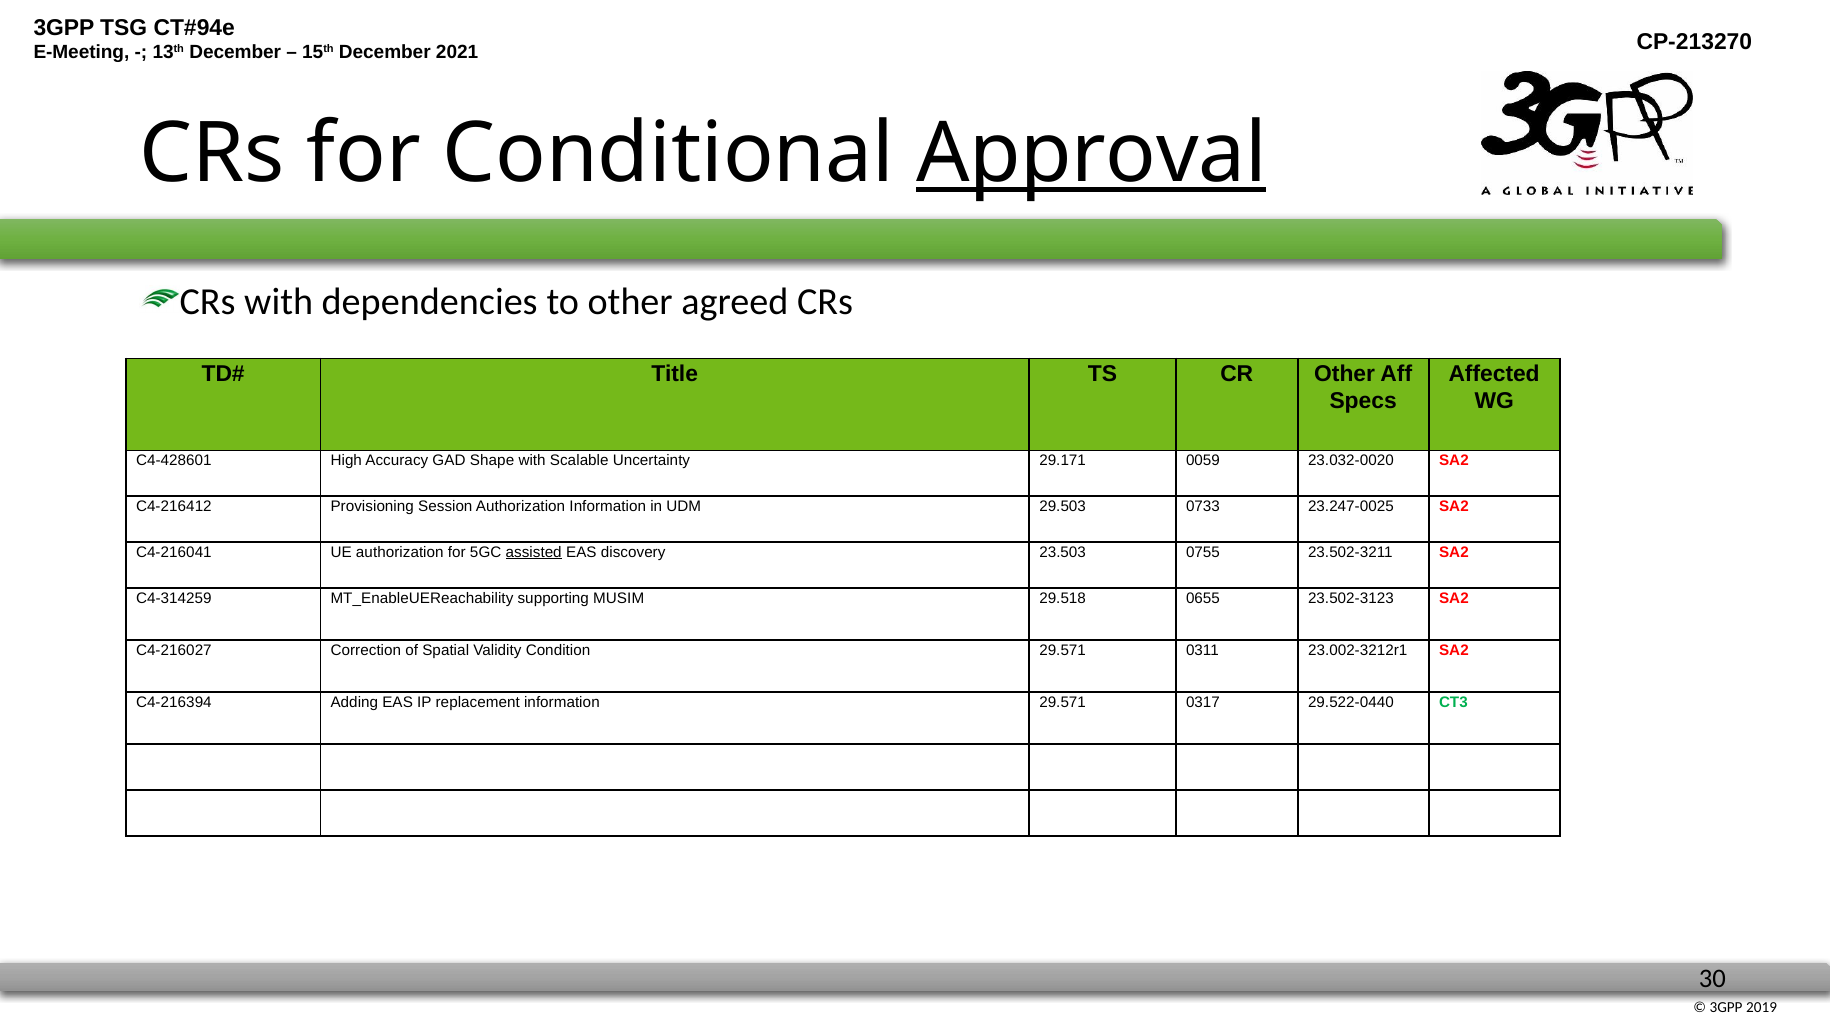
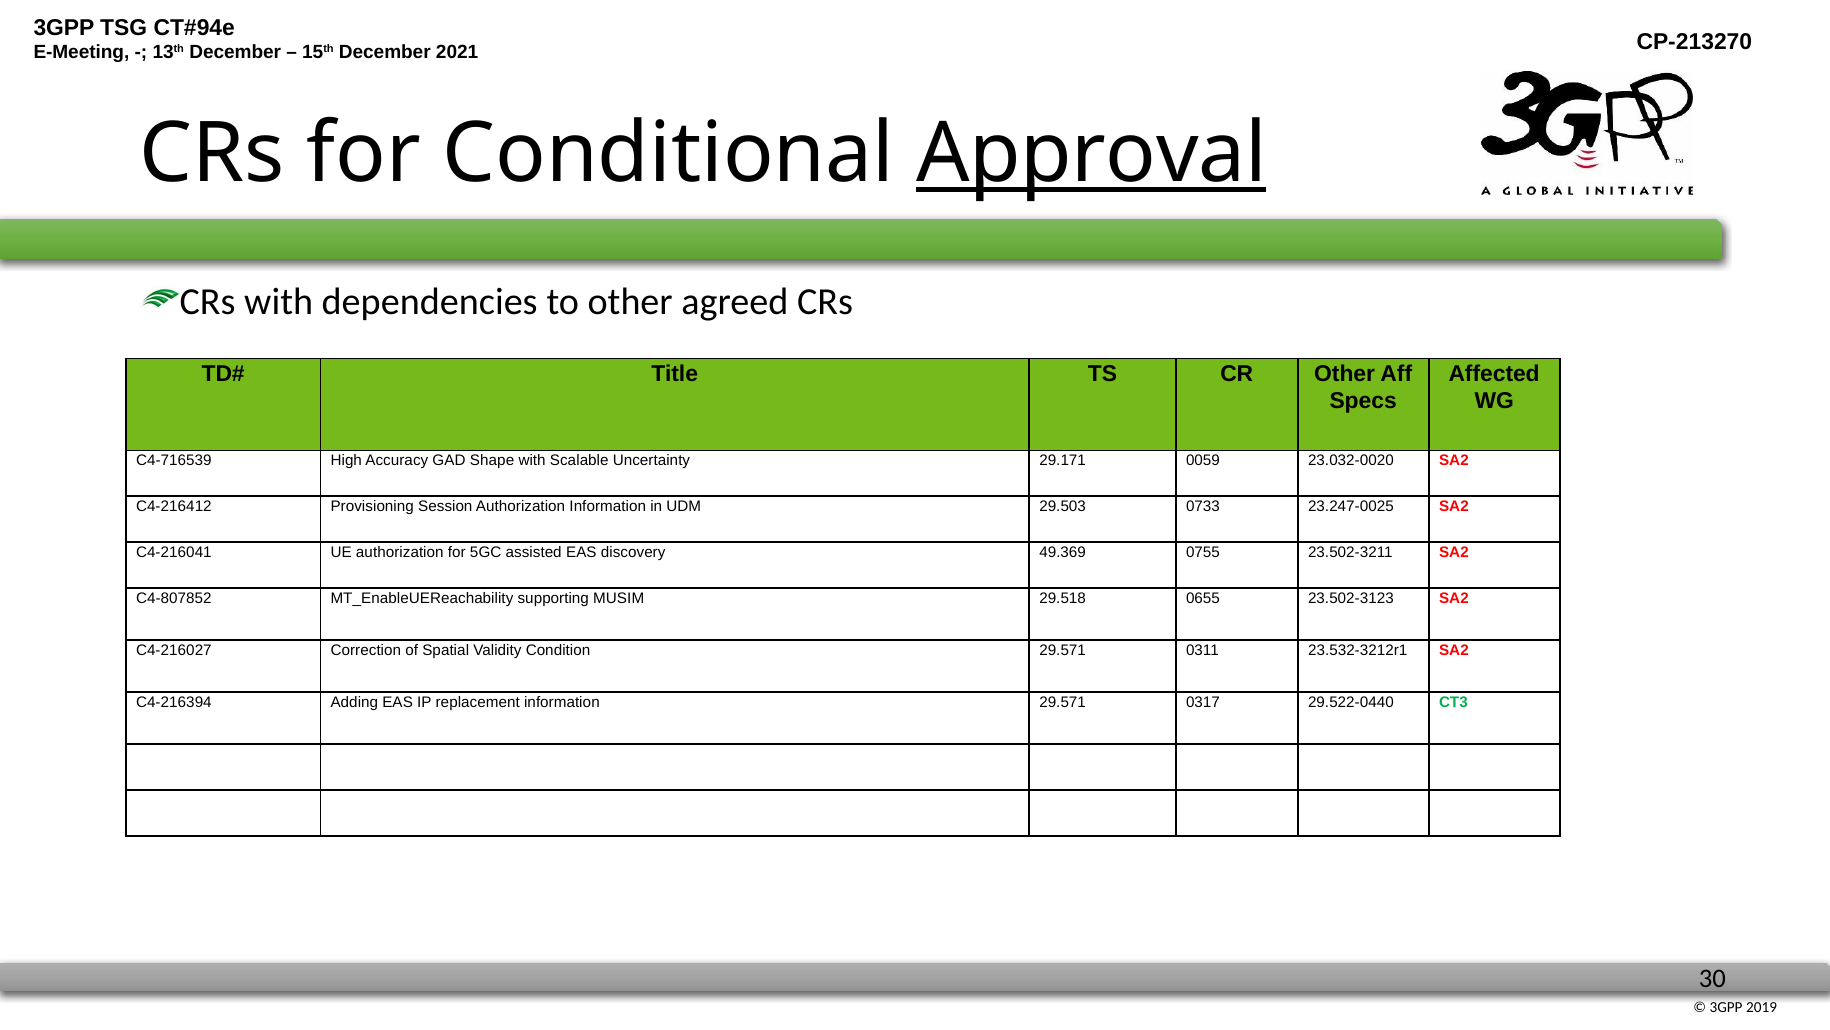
C4-428601: C4-428601 -> C4-716539
assisted underline: present -> none
23.503: 23.503 -> 49.369
C4-314259: C4-314259 -> C4-807852
23.002-3212r1: 23.002-3212r1 -> 23.532-3212r1
